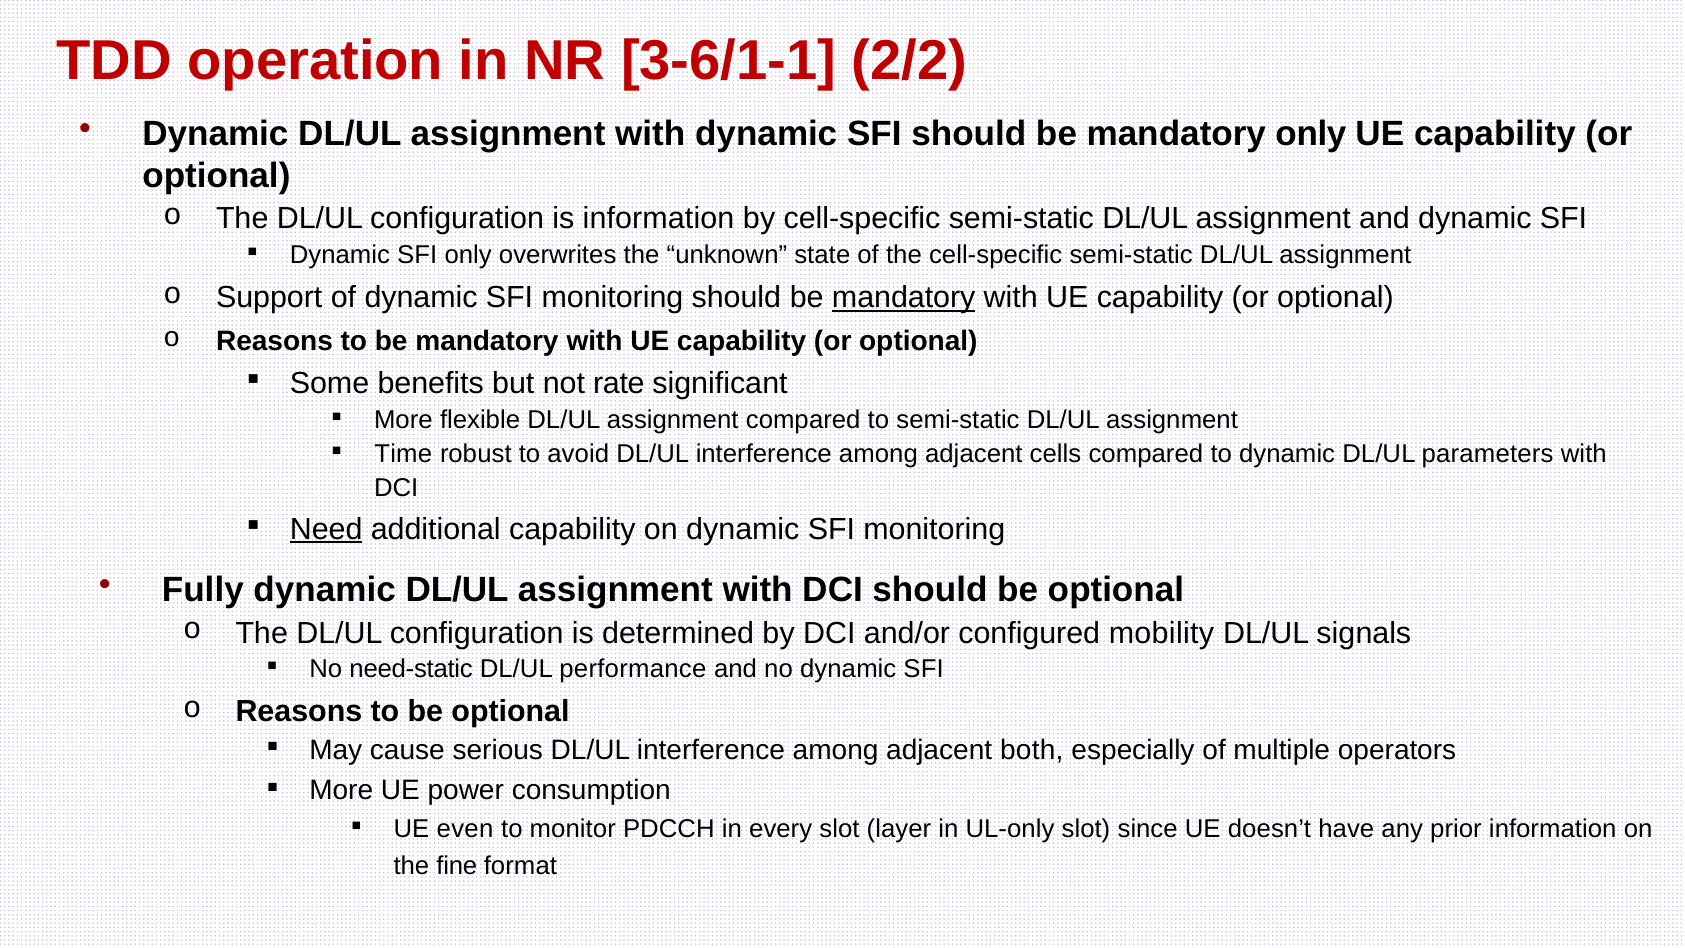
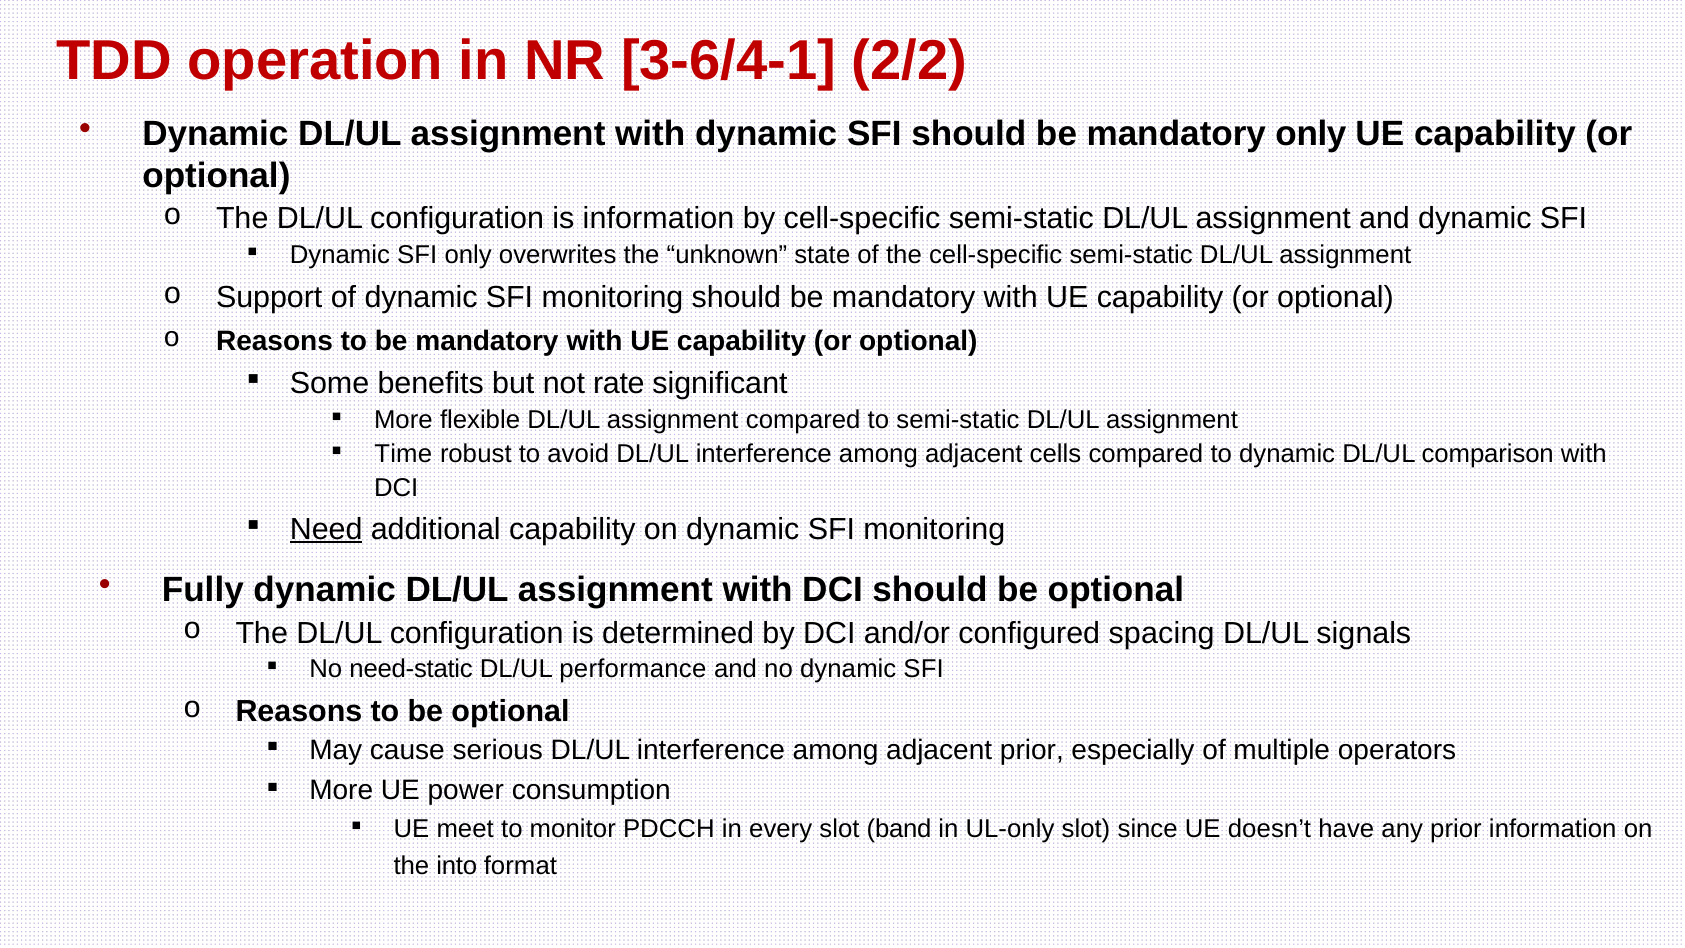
3-6/1-1: 3-6/1-1 -> 3-6/4-1
mandatory at (904, 298) underline: present -> none
parameters: parameters -> comparison
mobility: mobility -> spacing
adjacent both: both -> prior
even: even -> meet
layer: layer -> band
fine: fine -> into
